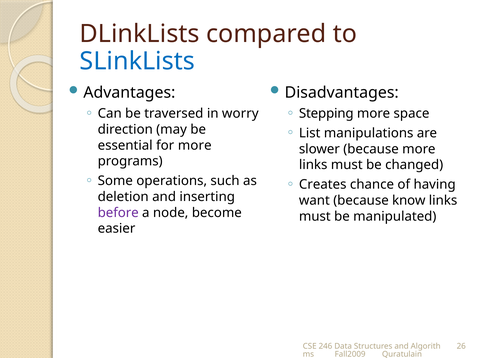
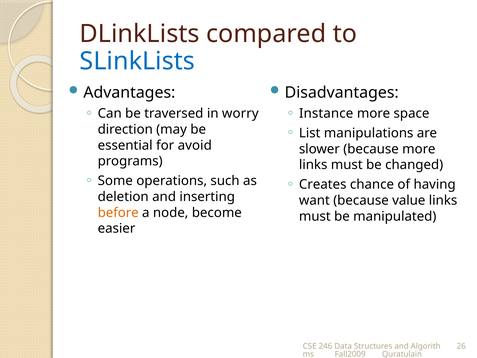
Stepping: Stepping -> Instance
for more: more -> avoid
know: know -> value
before colour: purple -> orange
